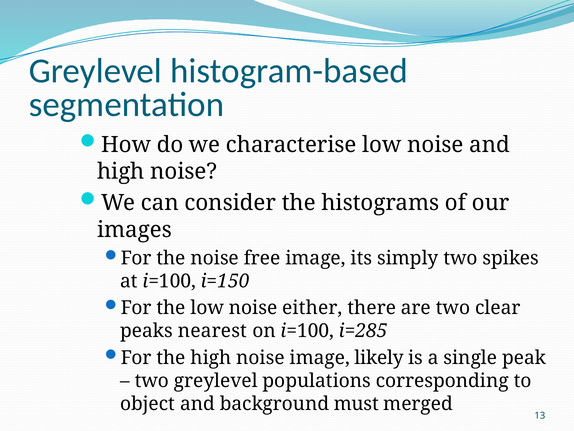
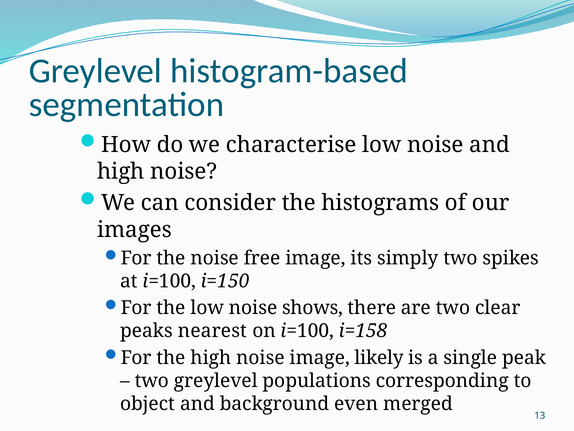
either: either -> shows
i=285: i=285 -> i=158
must: must -> even
